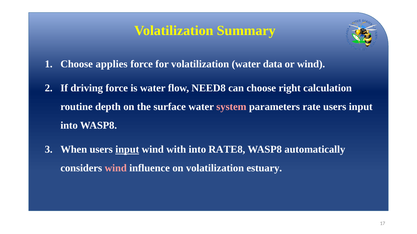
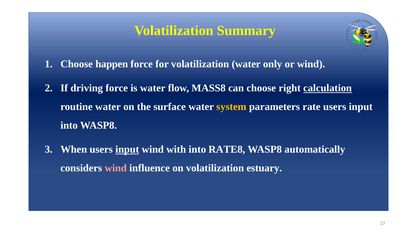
applies: applies -> happen
data: data -> only
NEED8: NEED8 -> MASS8
calculation underline: none -> present
routine depth: depth -> water
system colour: pink -> yellow
